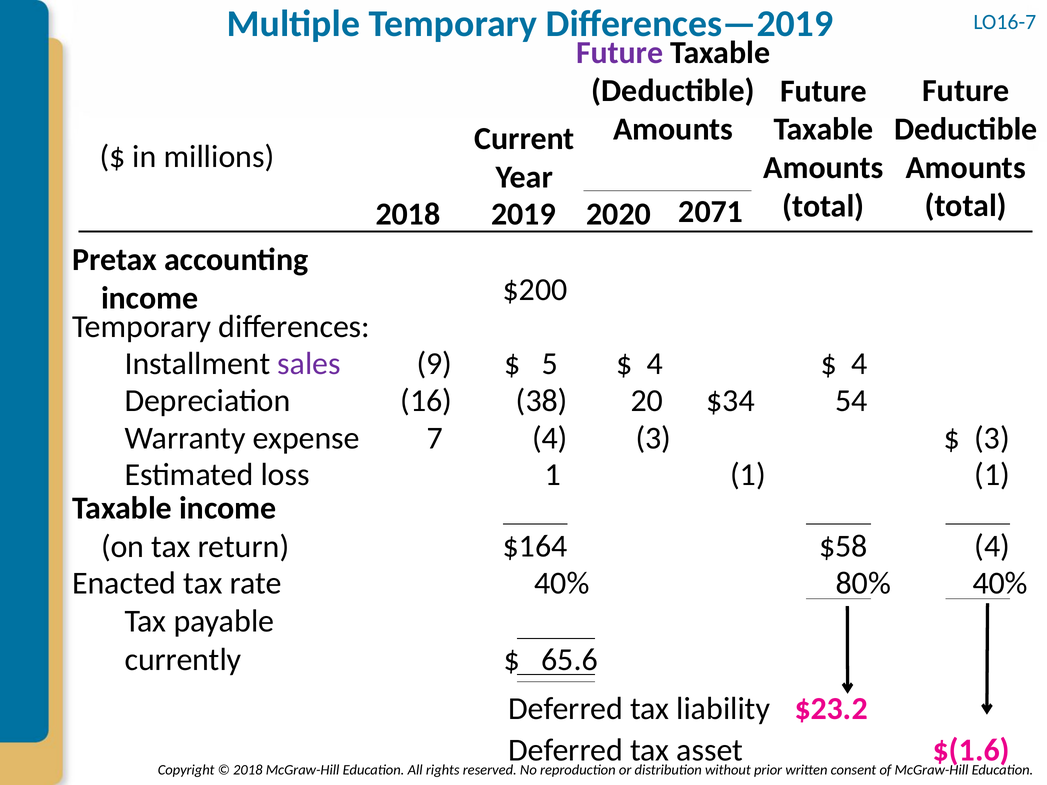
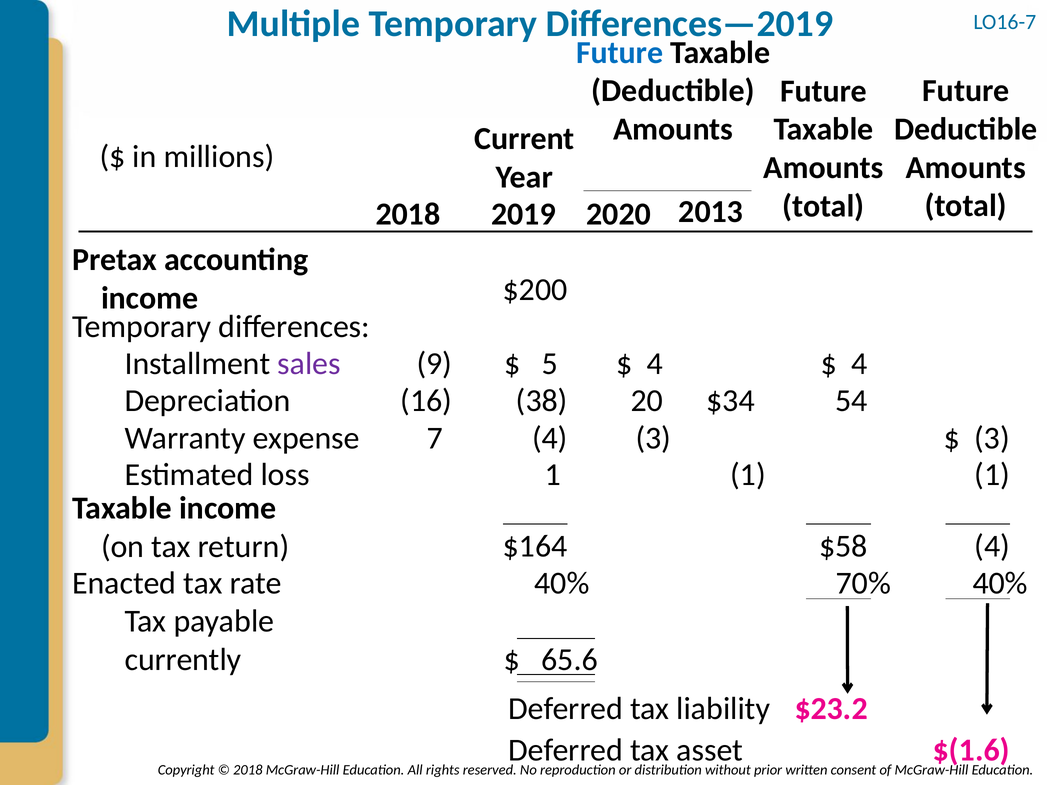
Future at (620, 53) colour: purple -> blue
2071: 2071 -> 2013
80%: 80% -> 70%
